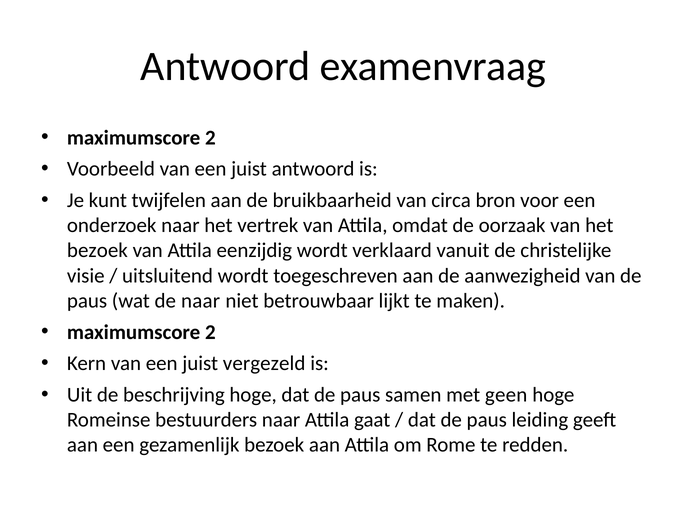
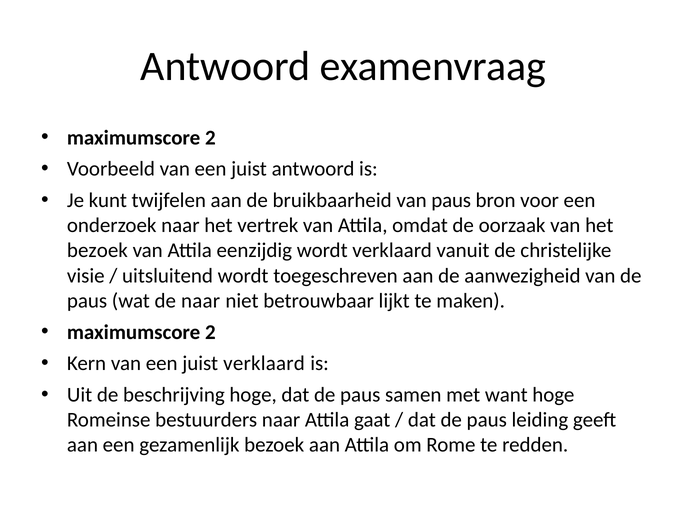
van circa: circa -> paus
juist vergezeld: vergezeld -> verklaard
geen: geen -> want
